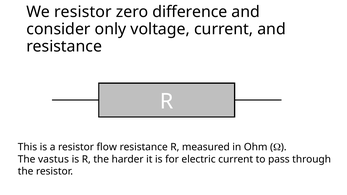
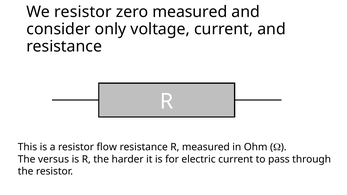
zero difference: difference -> measured
vastus: vastus -> versus
